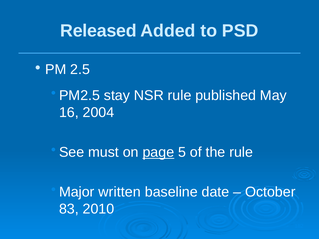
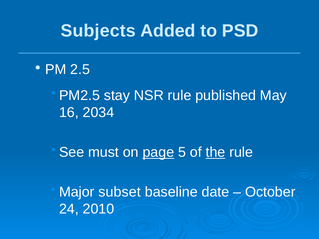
Released: Released -> Subjects
2004: 2004 -> 2034
the underline: none -> present
written: written -> subset
83: 83 -> 24
